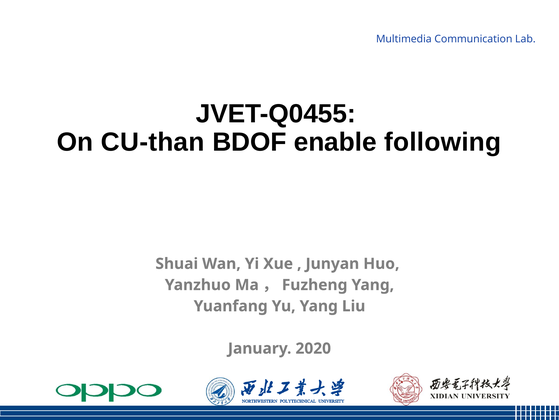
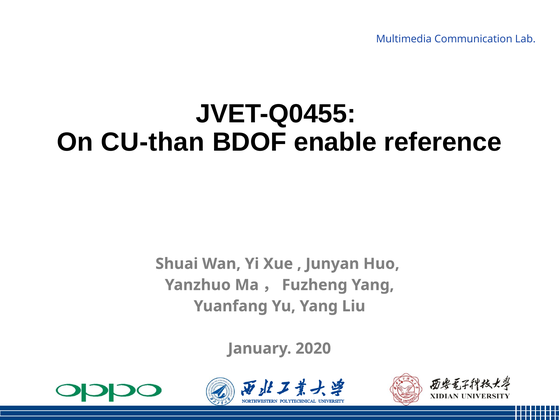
following: following -> reference
